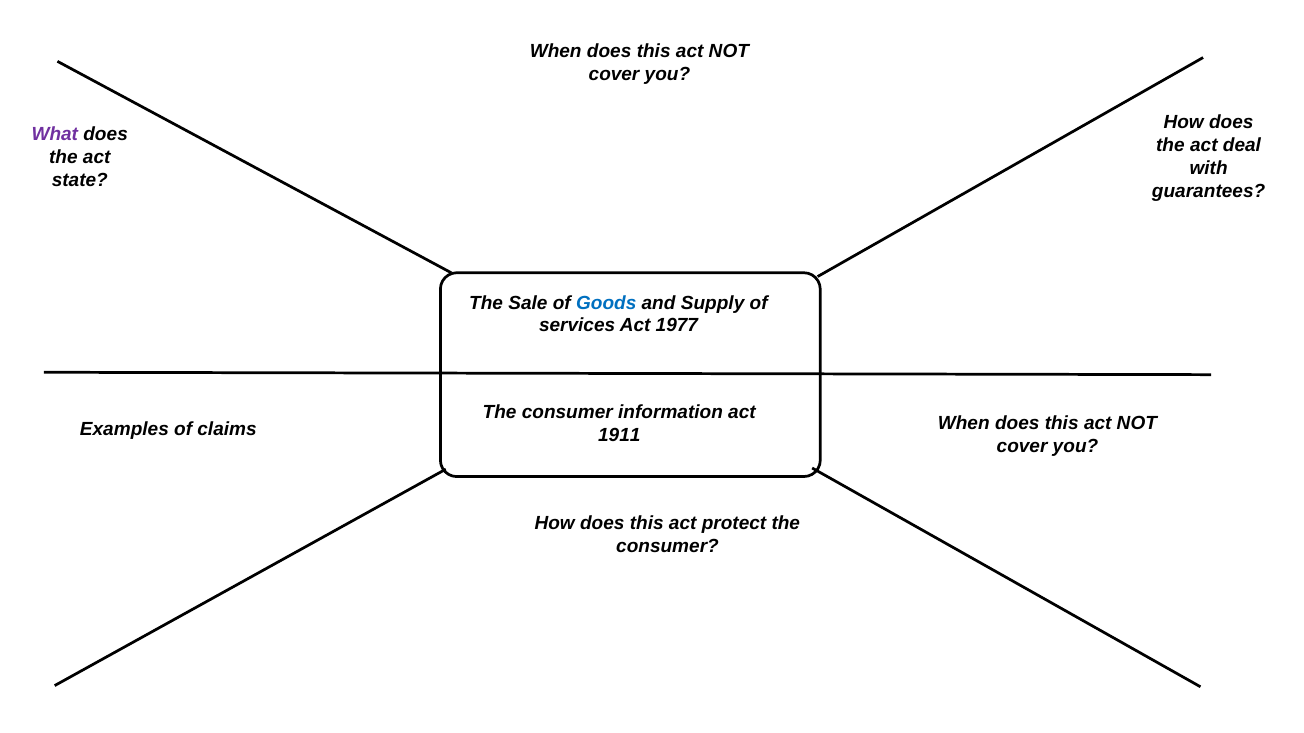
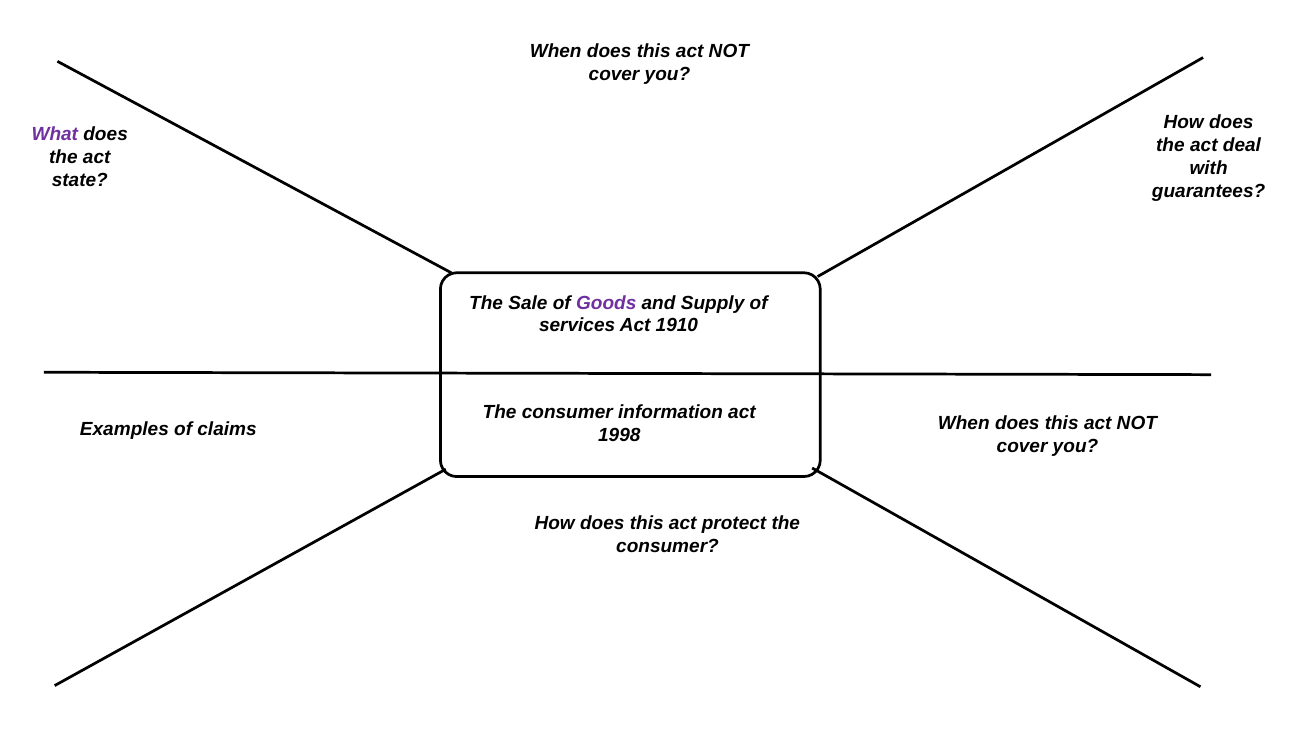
Goods colour: blue -> purple
1977: 1977 -> 1910
1911: 1911 -> 1998
